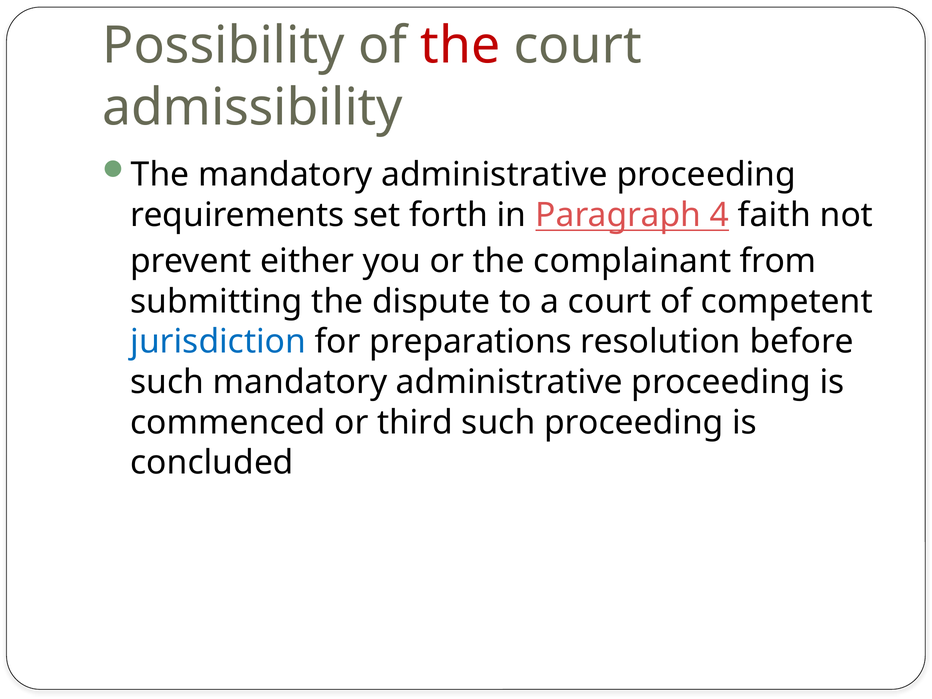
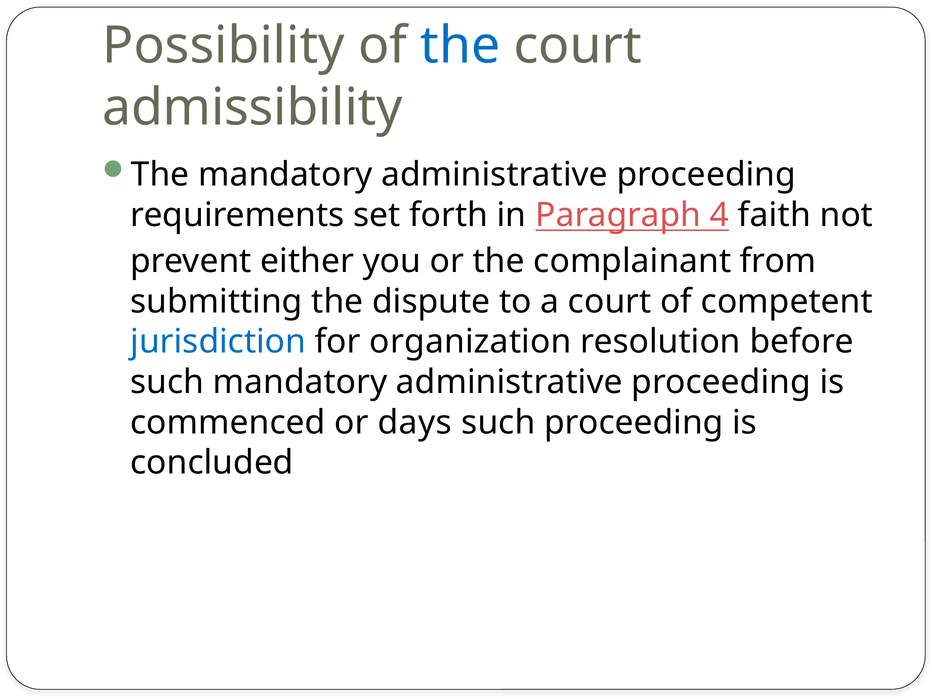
the at (460, 46) colour: red -> blue
preparations: preparations -> organization
third: third -> days
